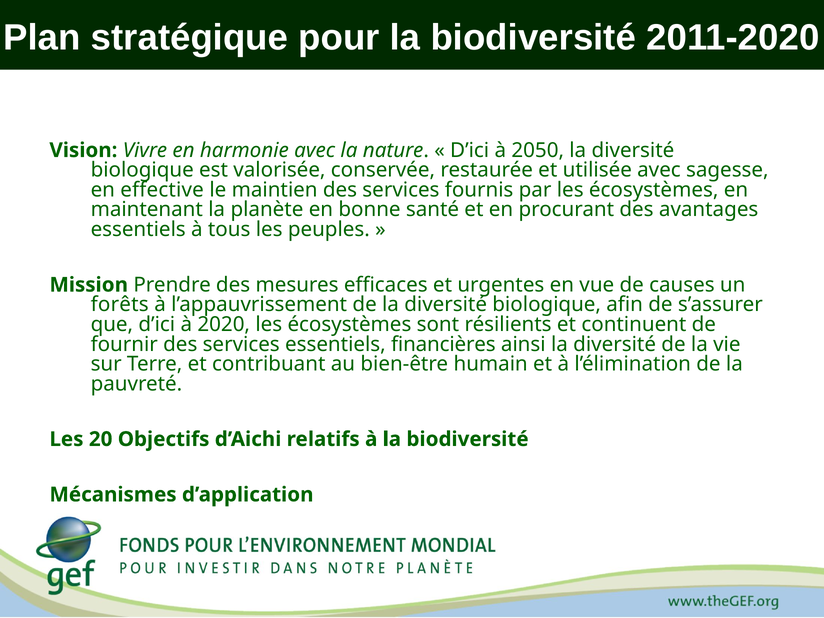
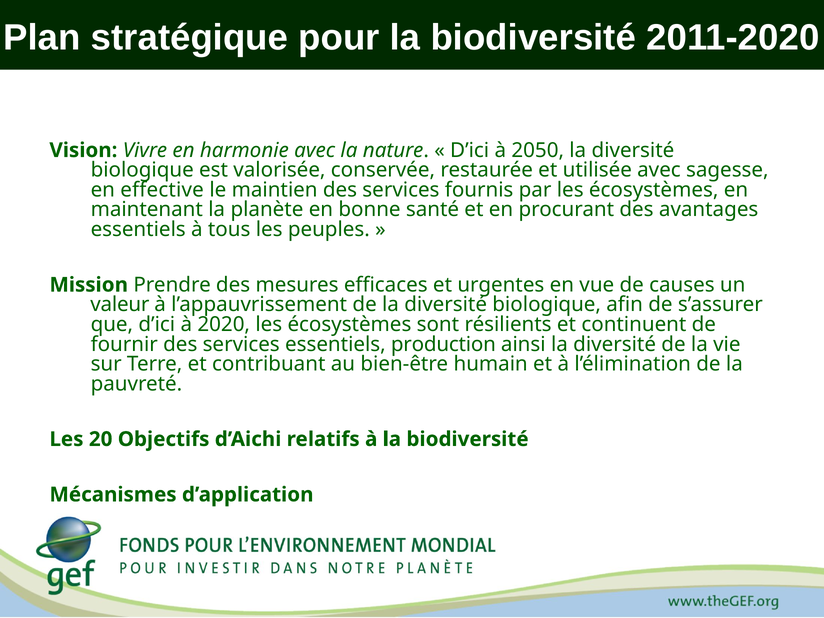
forêts: forêts -> valeur
financières: financières -> production
